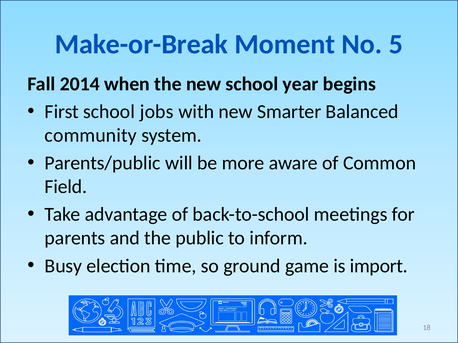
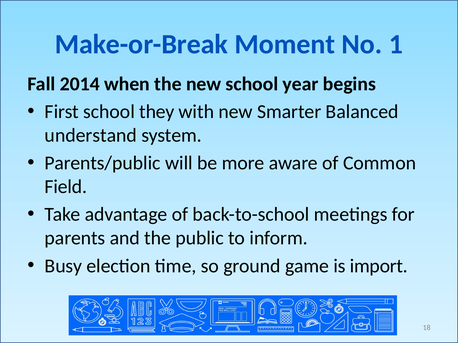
5: 5 -> 1
jobs: jobs -> they
community: community -> understand
